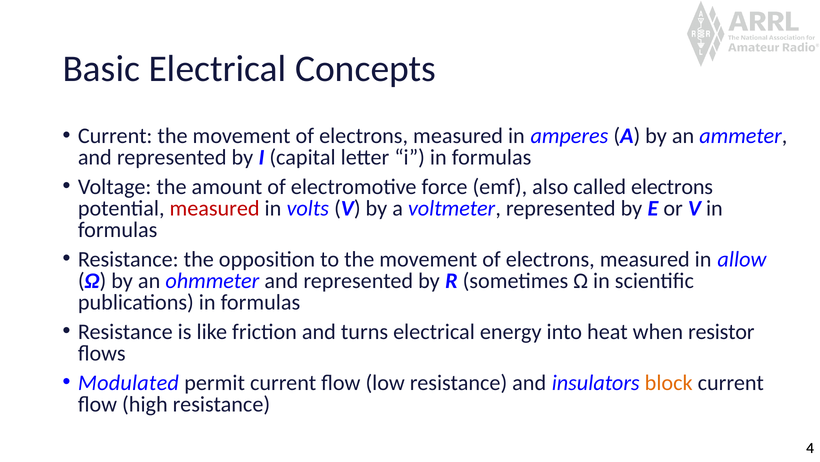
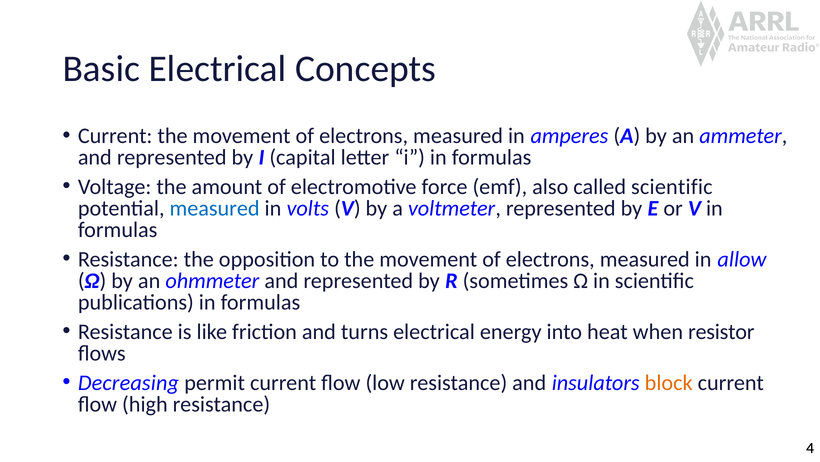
called electrons: electrons -> scientific
measured at (215, 208) colour: red -> blue
Modulated: Modulated -> Decreasing
